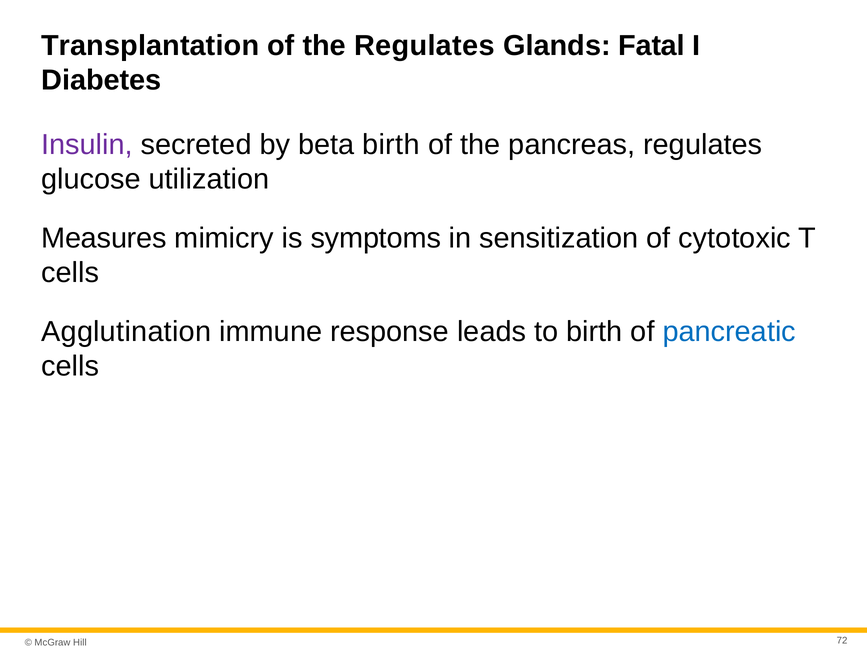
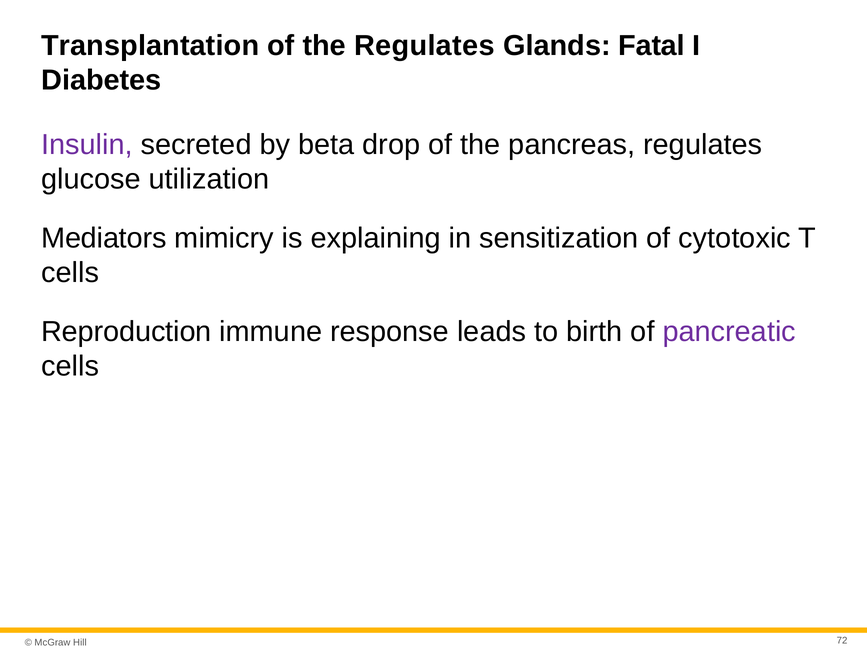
beta birth: birth -> drop
Measures: Measures -> Mediators
symptoms: symptoms -> explaining
Agglutination: Agglutination -> Reproduction
pancreatic colour: blue -> purple
